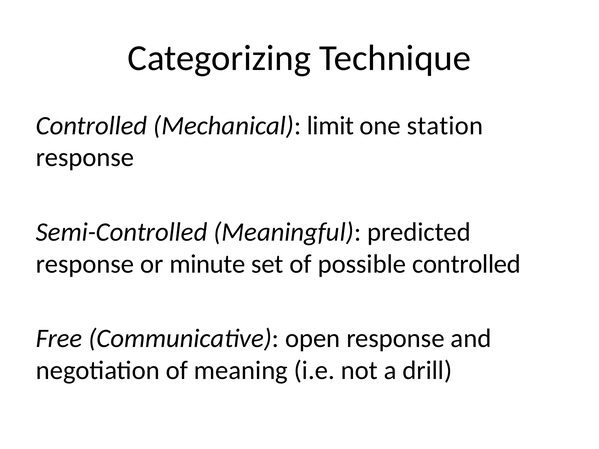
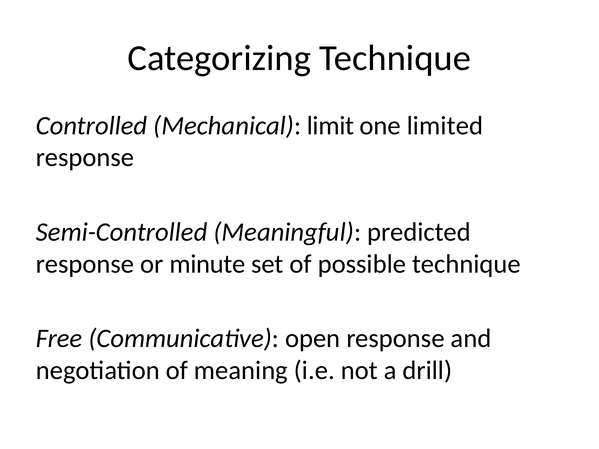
station: station -> limited
possible controlled: controlled -> technique
